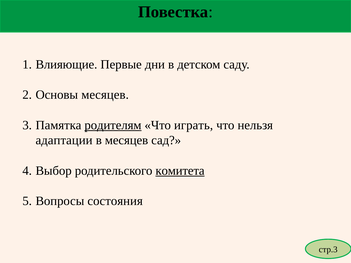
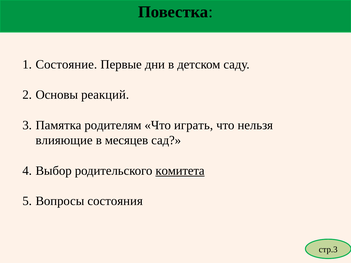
Влияющие: Влияющие -> Состояние
Основы месяцев: месяцев -> реакций
родителям underline: present -> none
адаптации: адаптации -> влияющие
